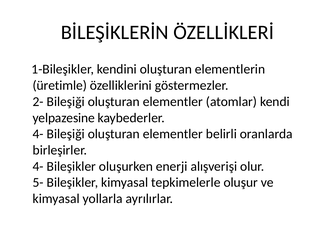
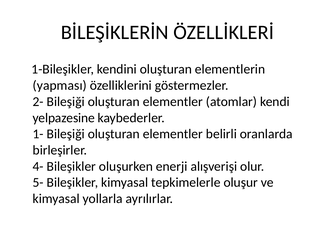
üretimle: üretimle -> yapması
4- at (38, 134): 4- -> 1-
